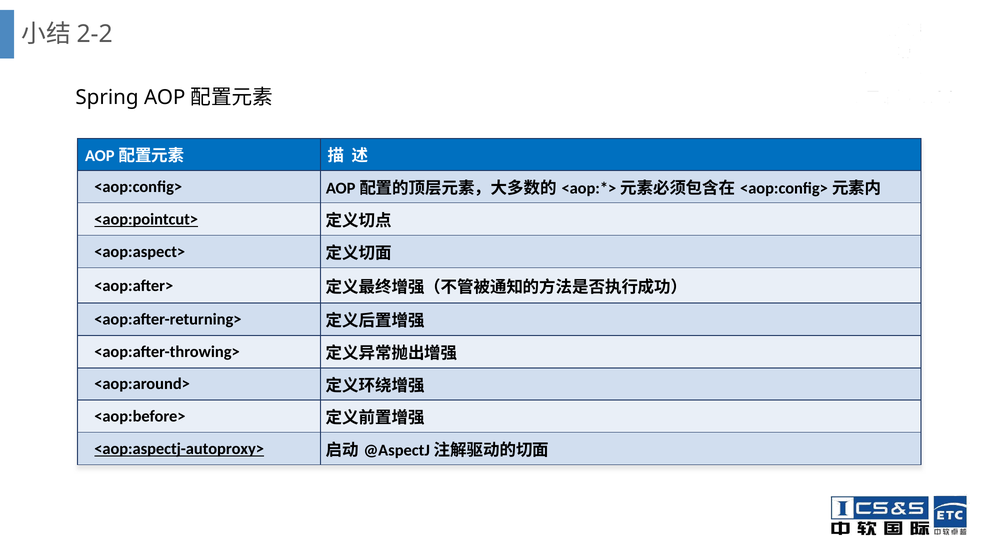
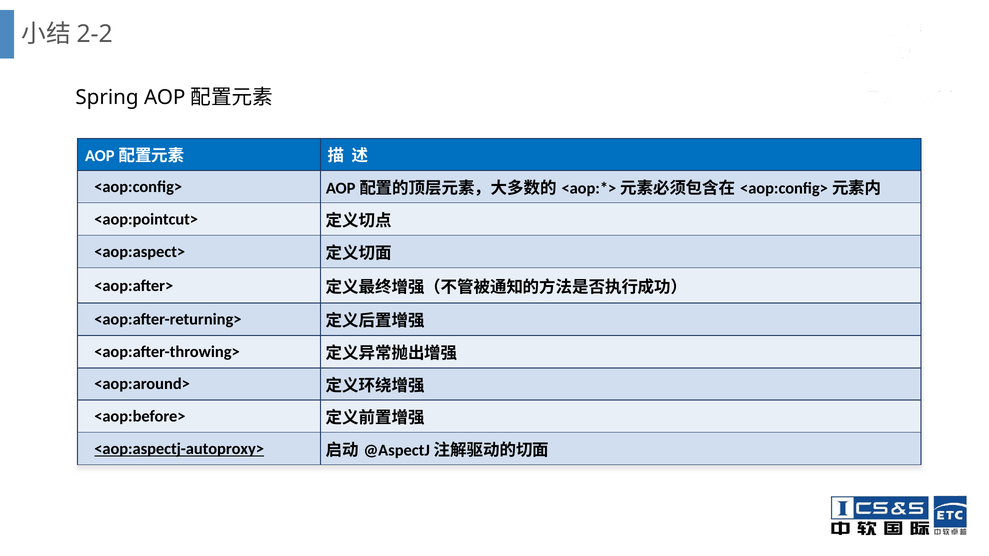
<aop:pointcut> underline: present -> none
